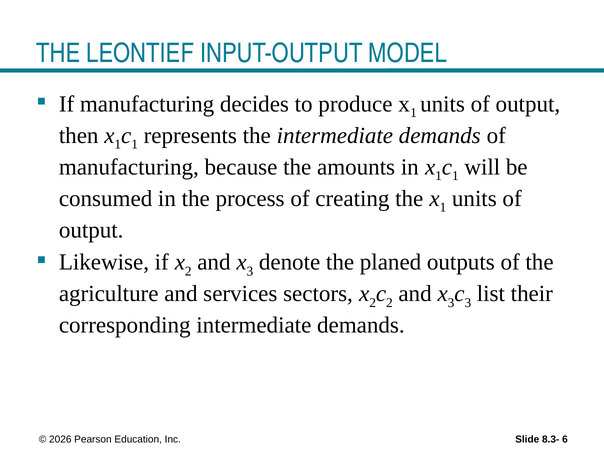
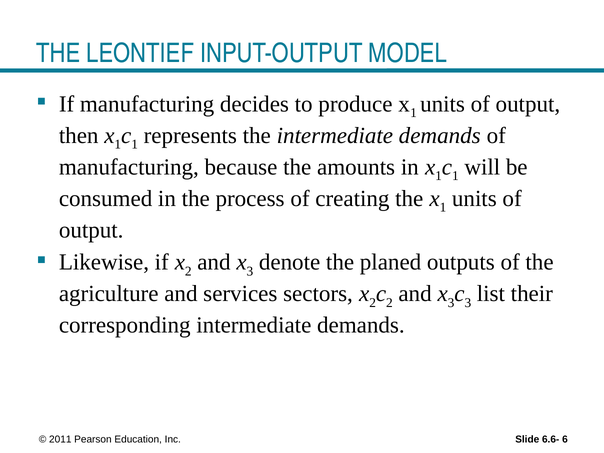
2026: 2026 -> 2011
8.3-: 8.3- -> 6.6-
